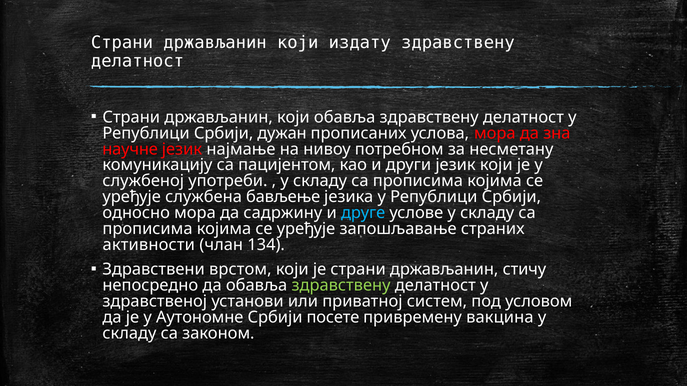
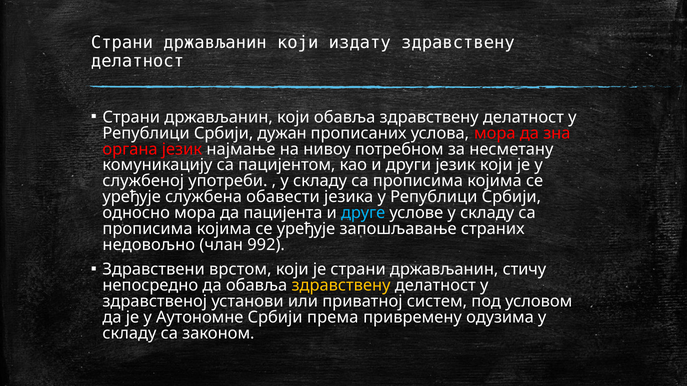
научне: научне -> органа
бављење: бављење -> обавести
садржину: садржину -> пацијента
активности: активности -> недовољно
134: 134 -> 992
здравствену at (341, 286) colour: light green -> yellow
посете: посете -> према
вакцина: вакцина -> одузима
